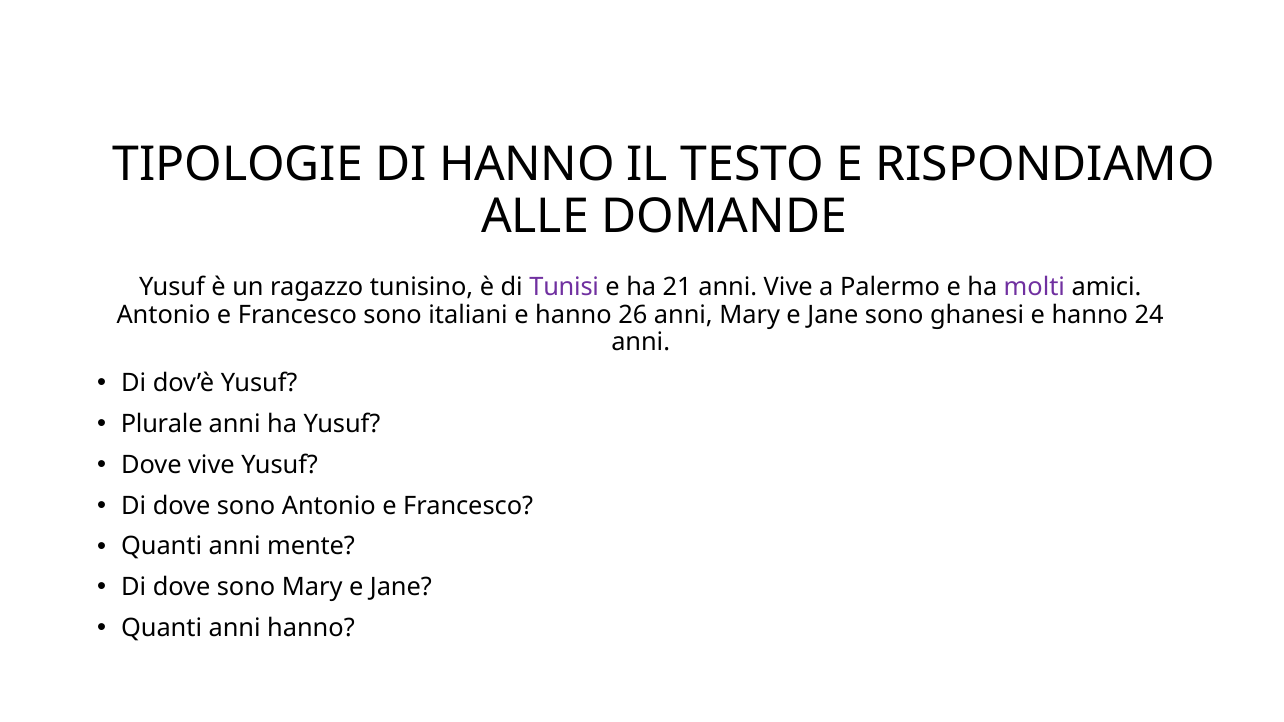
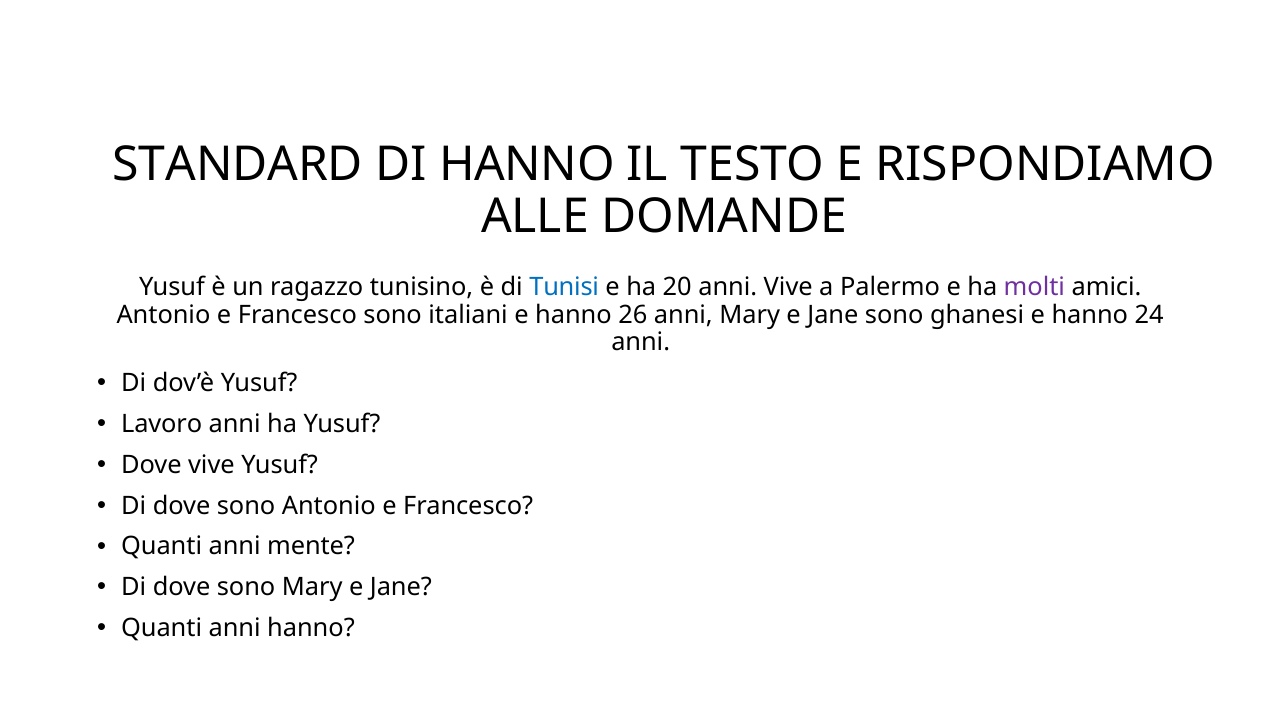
TIPOLOGIE: TIPOLOGIE -> STANDARD
Tunisi colour: purple -> blue
21: 21 -> 20
Plurale: Plurale -> Lavoro
